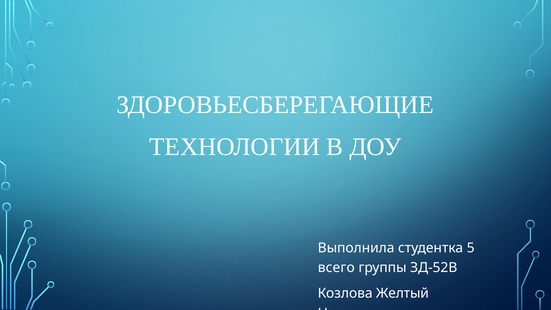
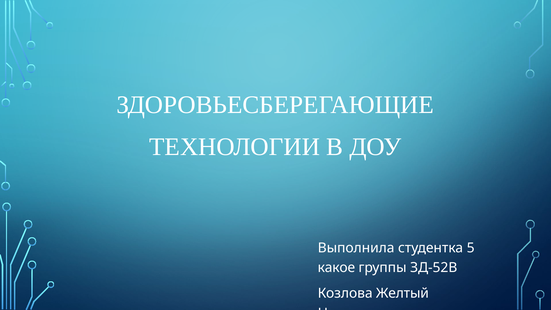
всего: всего -> какое
